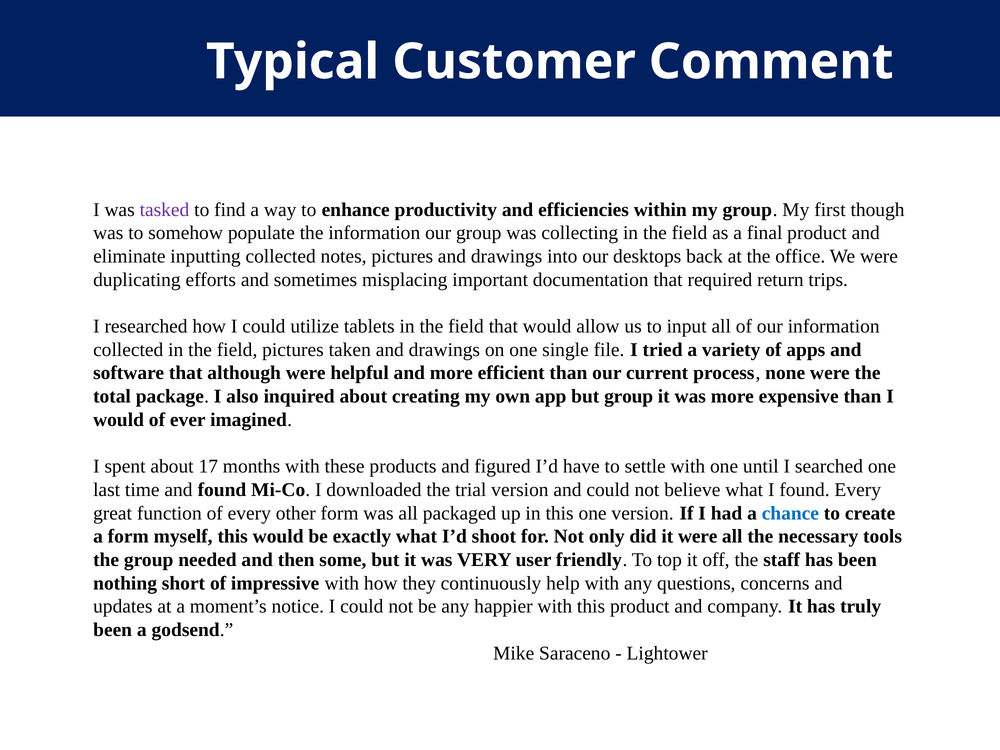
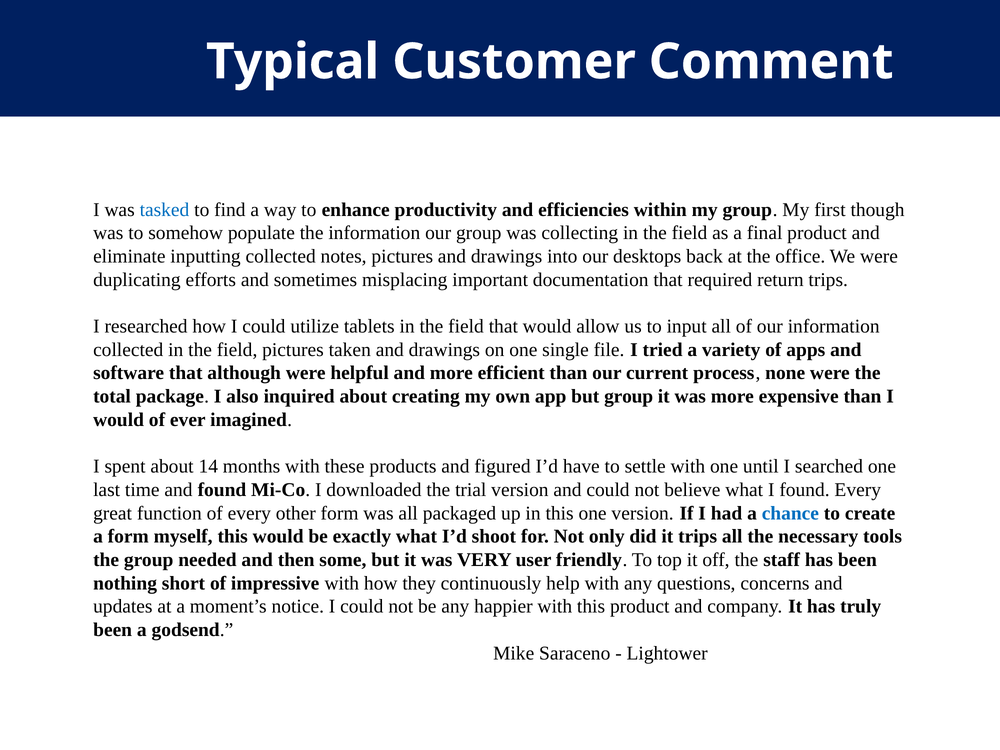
tasked colour: purple -> blue
17: 17 -> 14
it were: were -> trips
